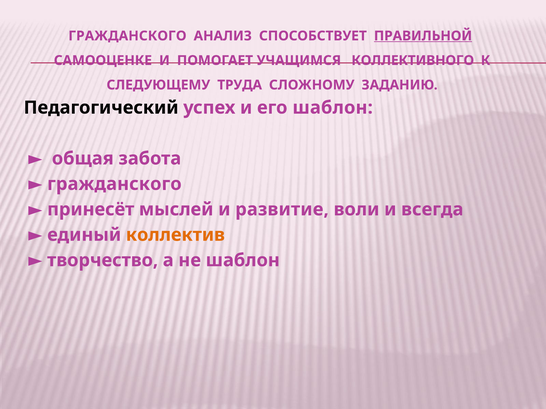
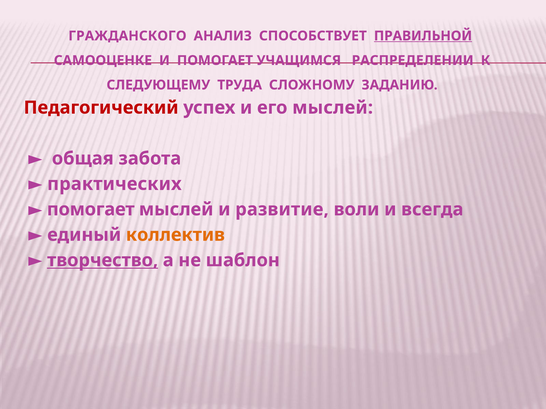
КОЛЛЕКТИВНОГО: КОЛЛЕКТИВНОГО -> РАСПРЕДЕЛЕНИИ
Педагогический colour: black -> red
его шаблон: шаблон -> мыслей
гражданского at (114, 184): гражданского -> практических
принесёт at (91, 210): принесёт -> помогает
творчество underline: none -> present
